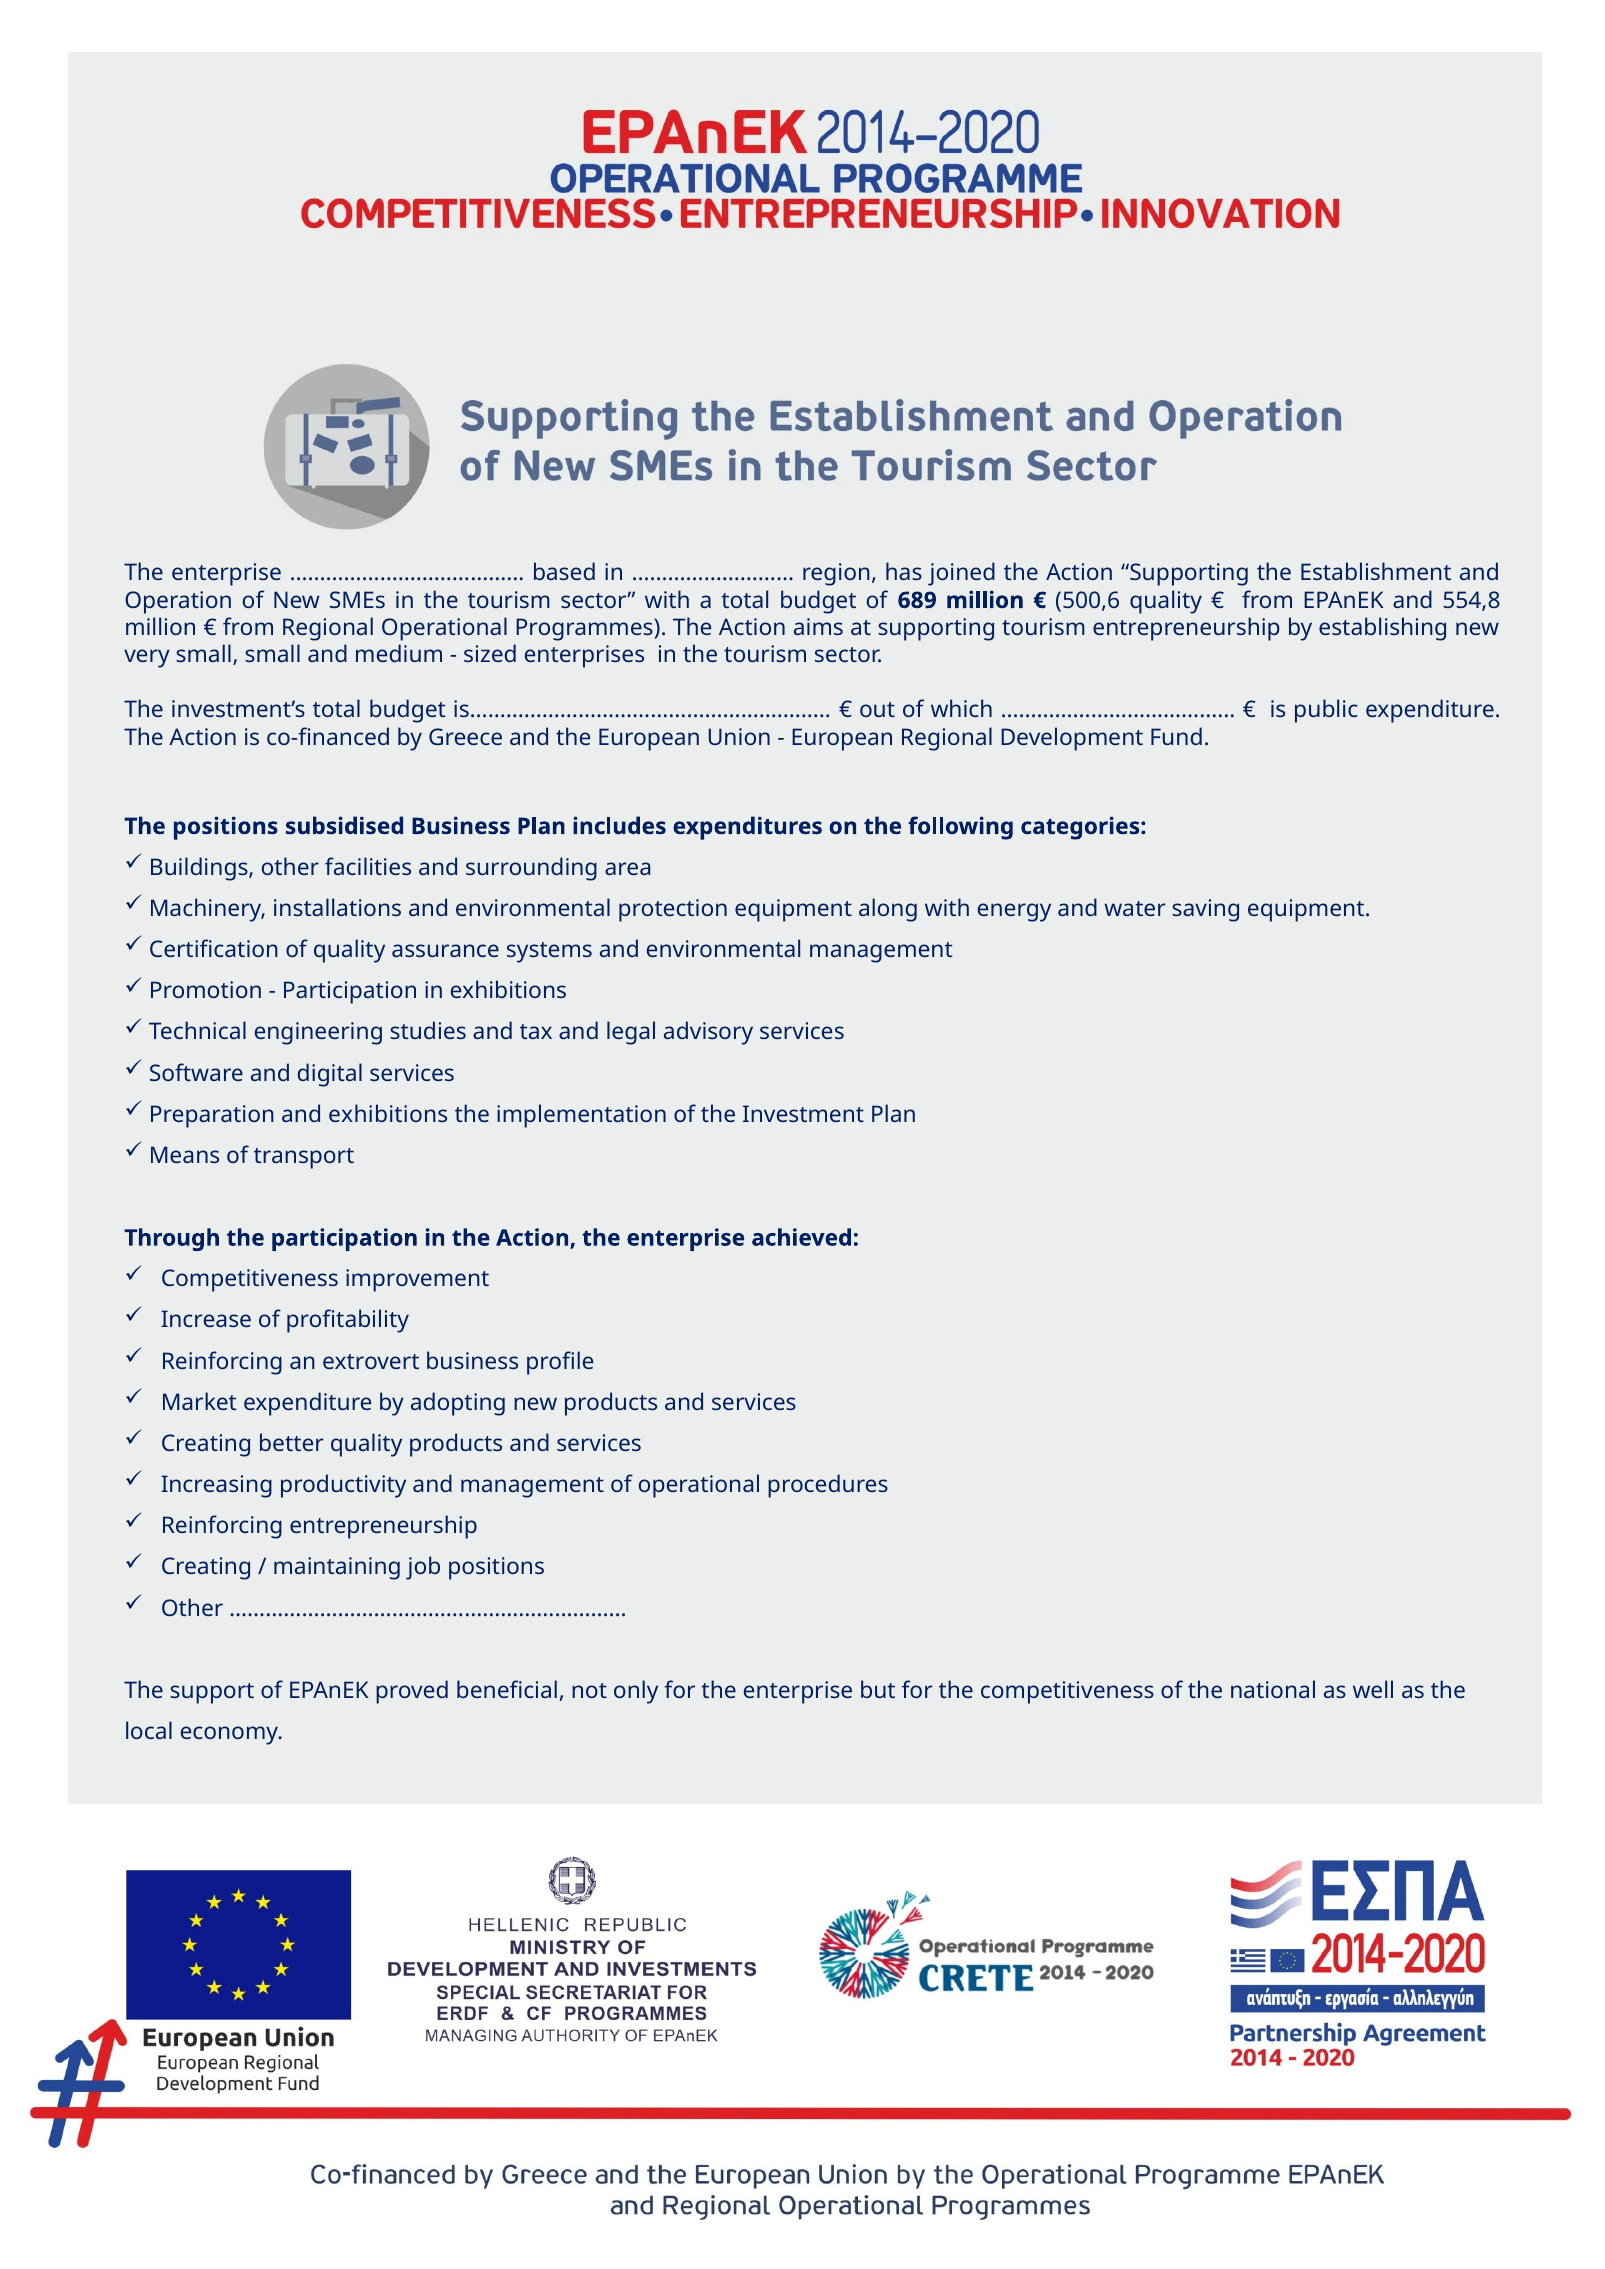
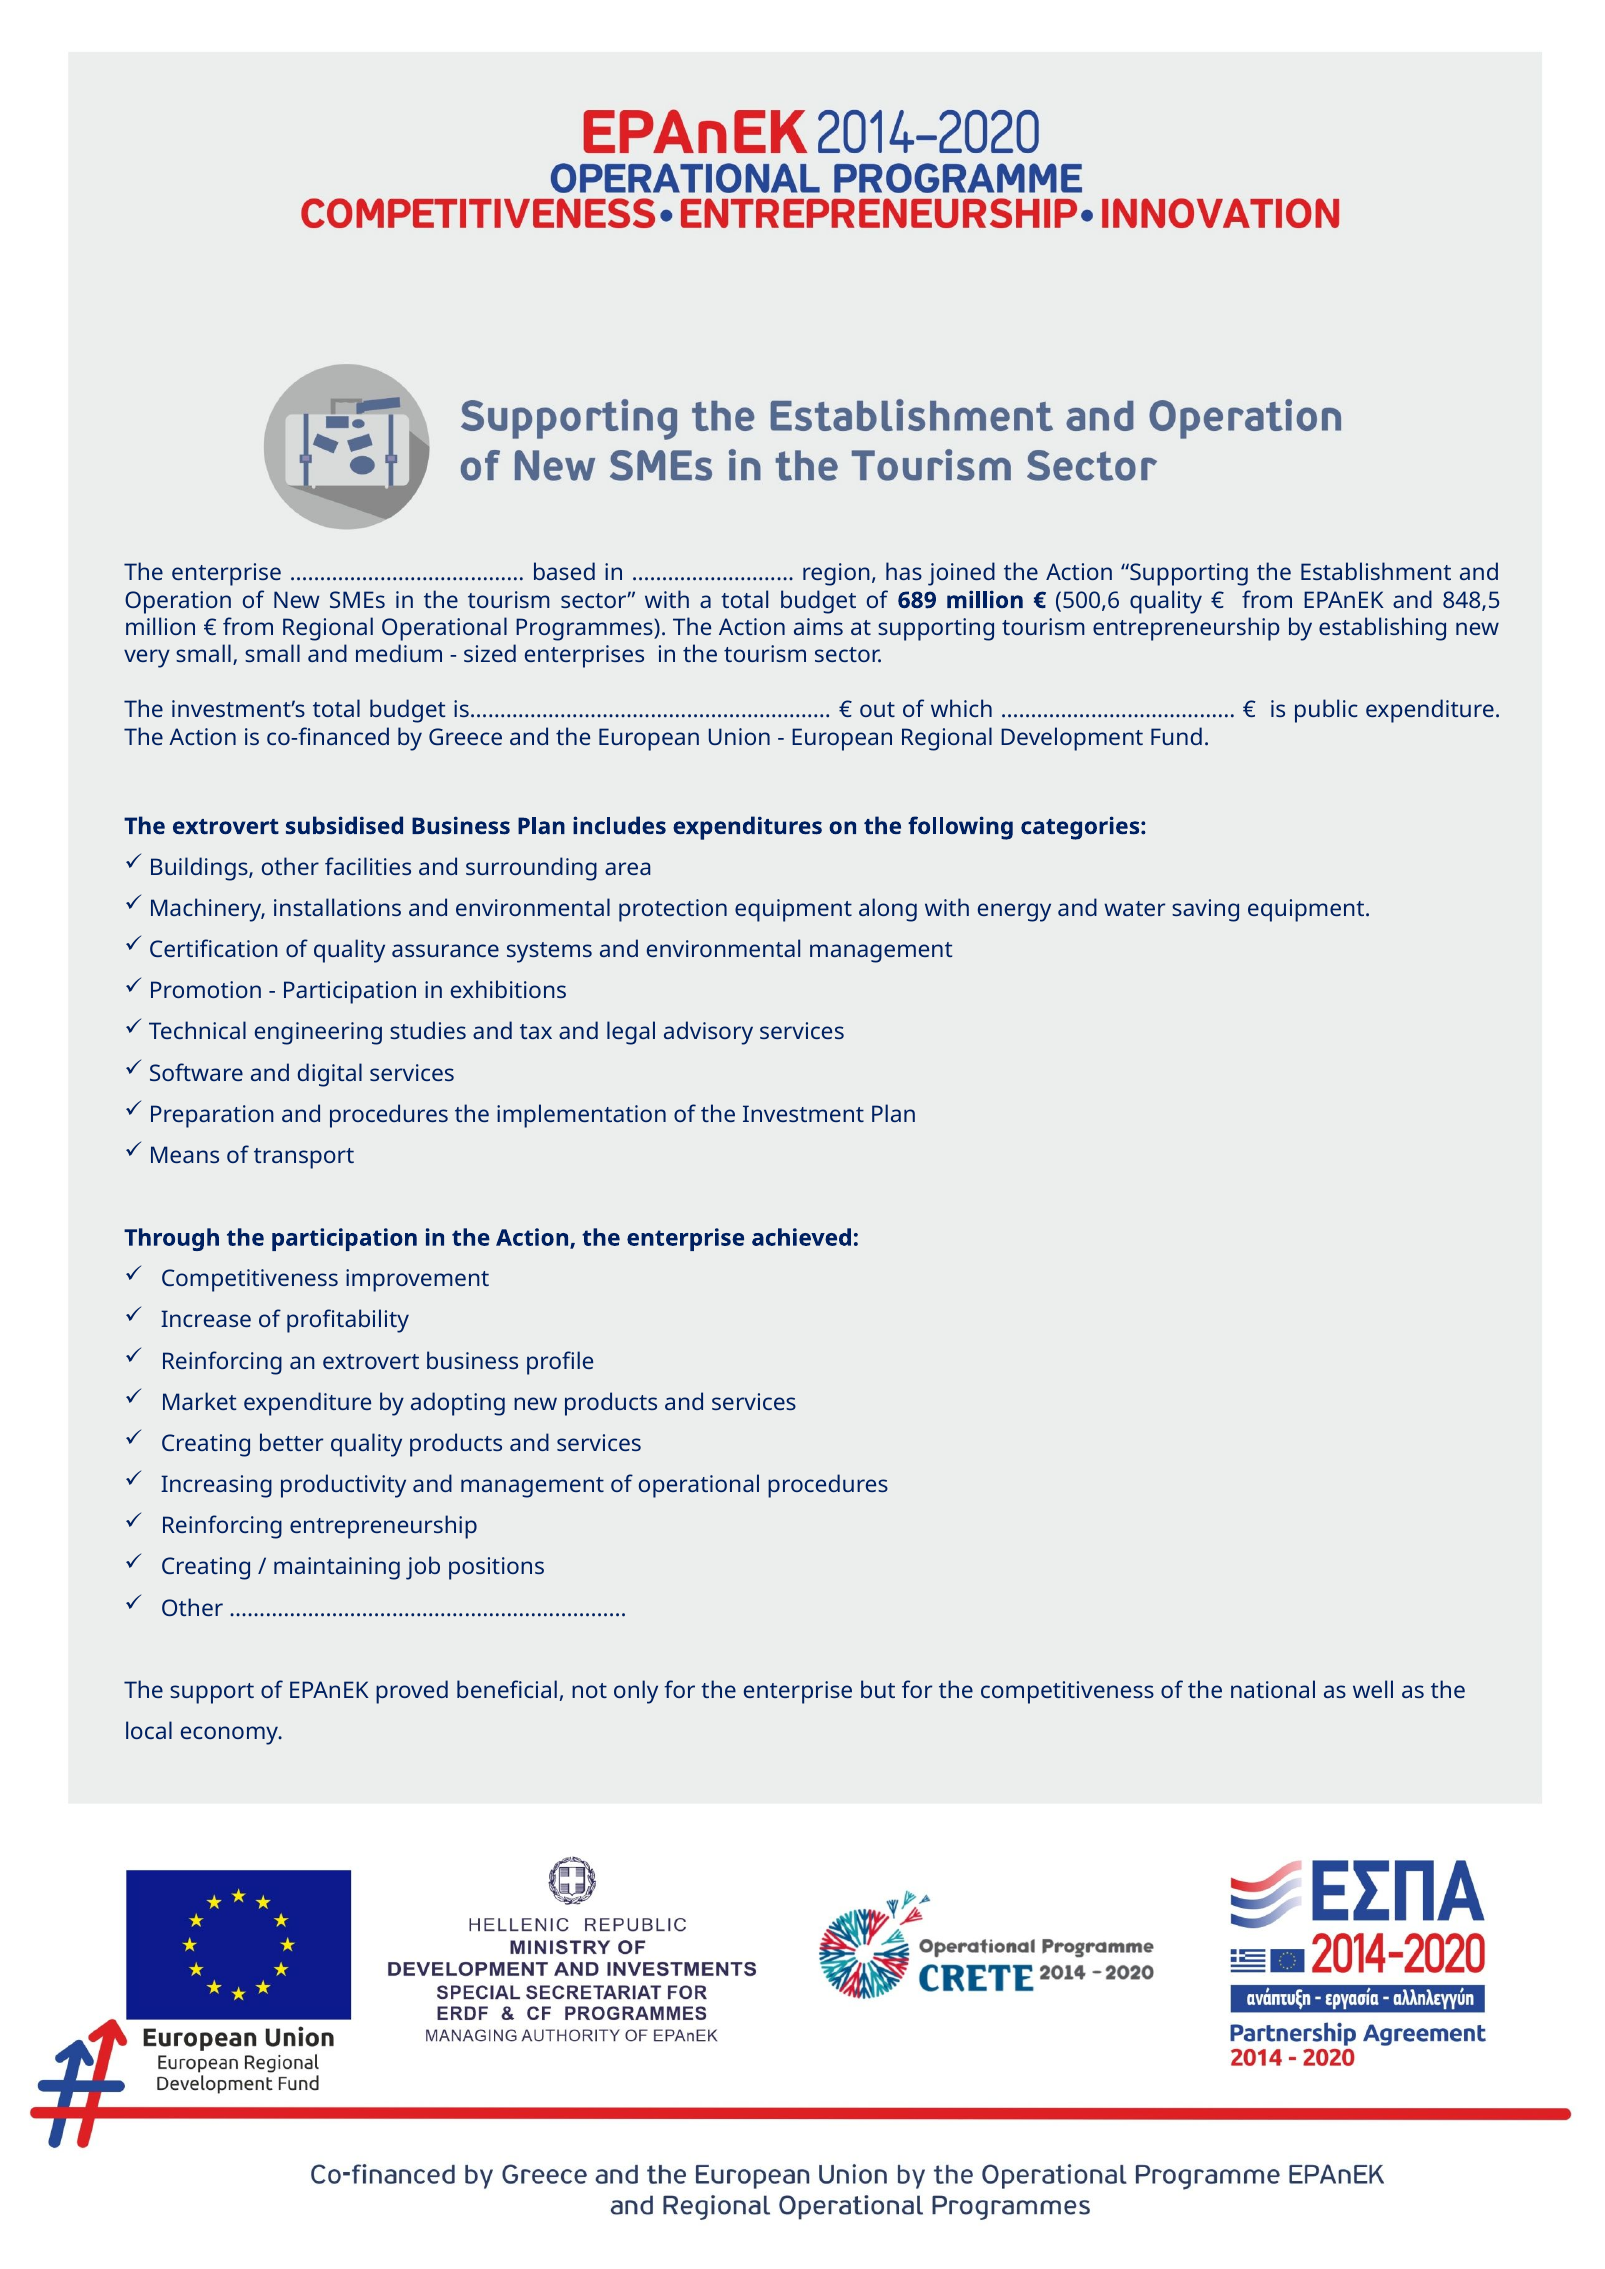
554,8: 554,8 -> 848,5
The positions: positions -> extrovert
and exhibitions: exhibitions -> procedures
